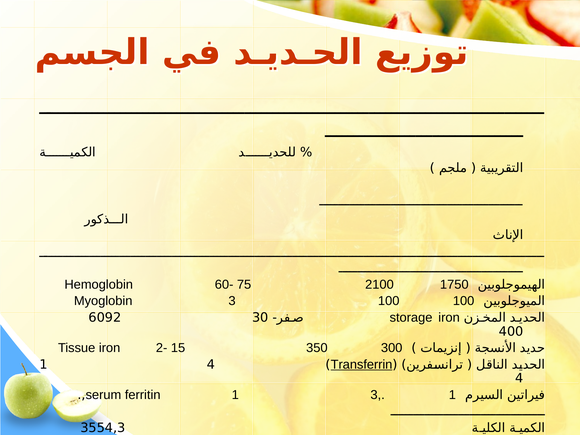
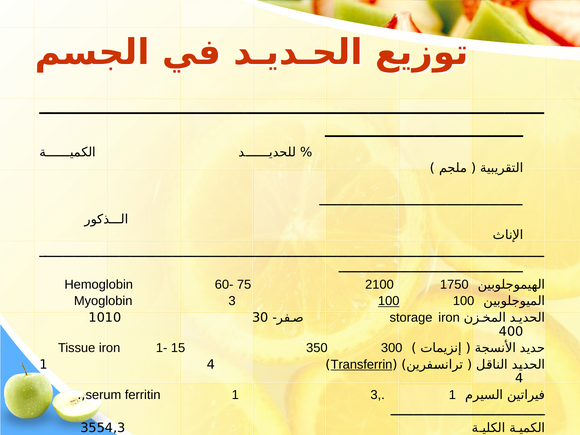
100 at (389, 301) underline: none -> present
6092: 6092 -> 1010
2-: 2- -> 1-
